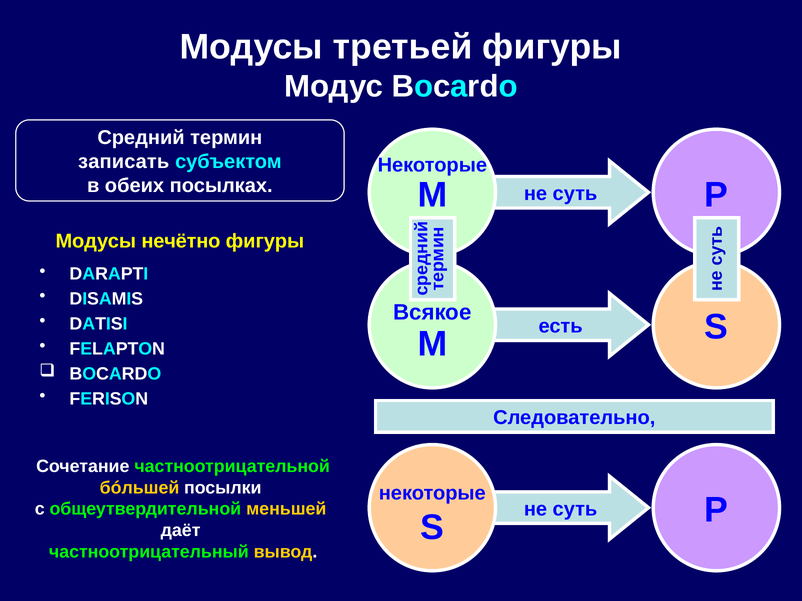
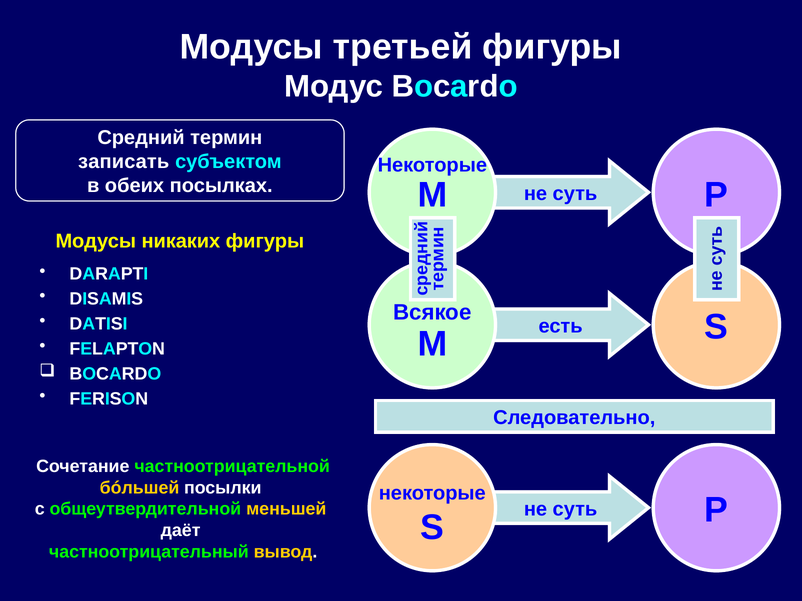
нечётно: нечётно -> никаких
